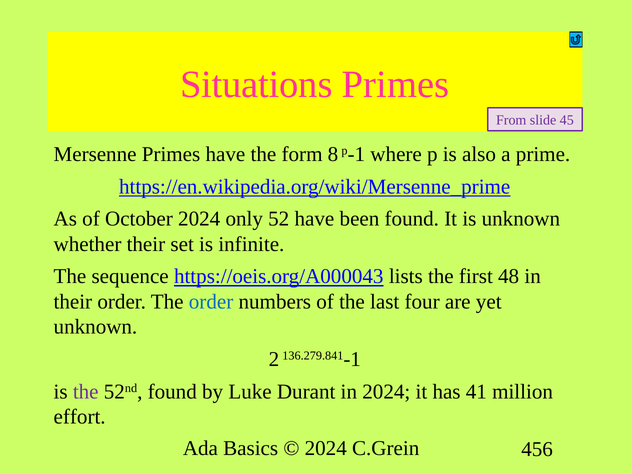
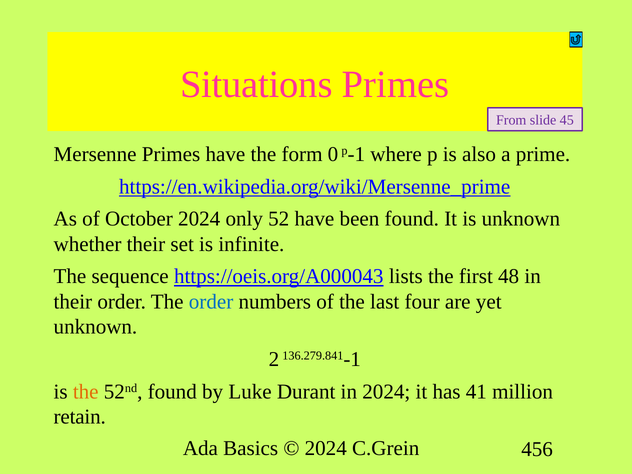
8: 8 -> 0
the at (86, 392) colour: purple -> orange
effort: effort -> retain
